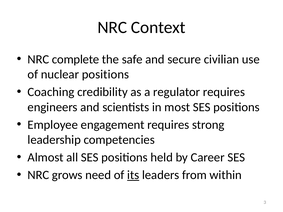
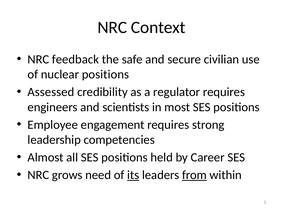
complete: complete -> feedback
Coaching: Coaching -> Assessed
from underline: none -> present
